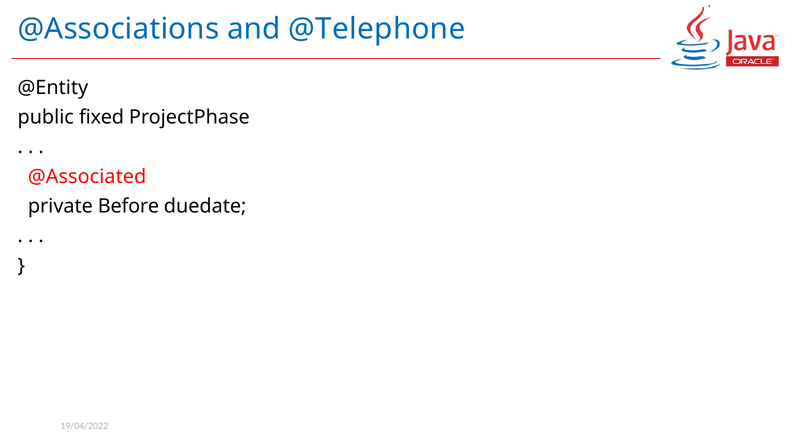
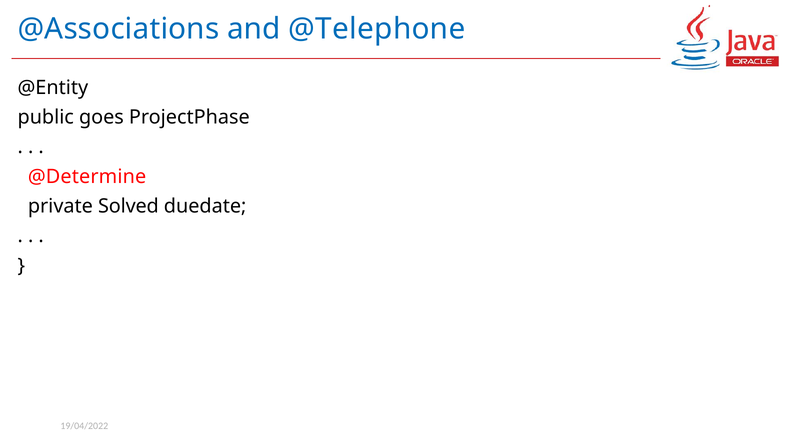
fixed: fixed -> goes
@Associated: @Associated -> @Determine
Before: Before -> Solved
